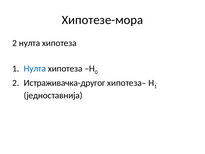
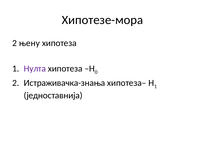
2 нулта: нулта -> њену
Нулта at (35, 69) colour: blue -> purple
Истраживачка-другог: Истраживачка-другог -> Истраживачка-знања
